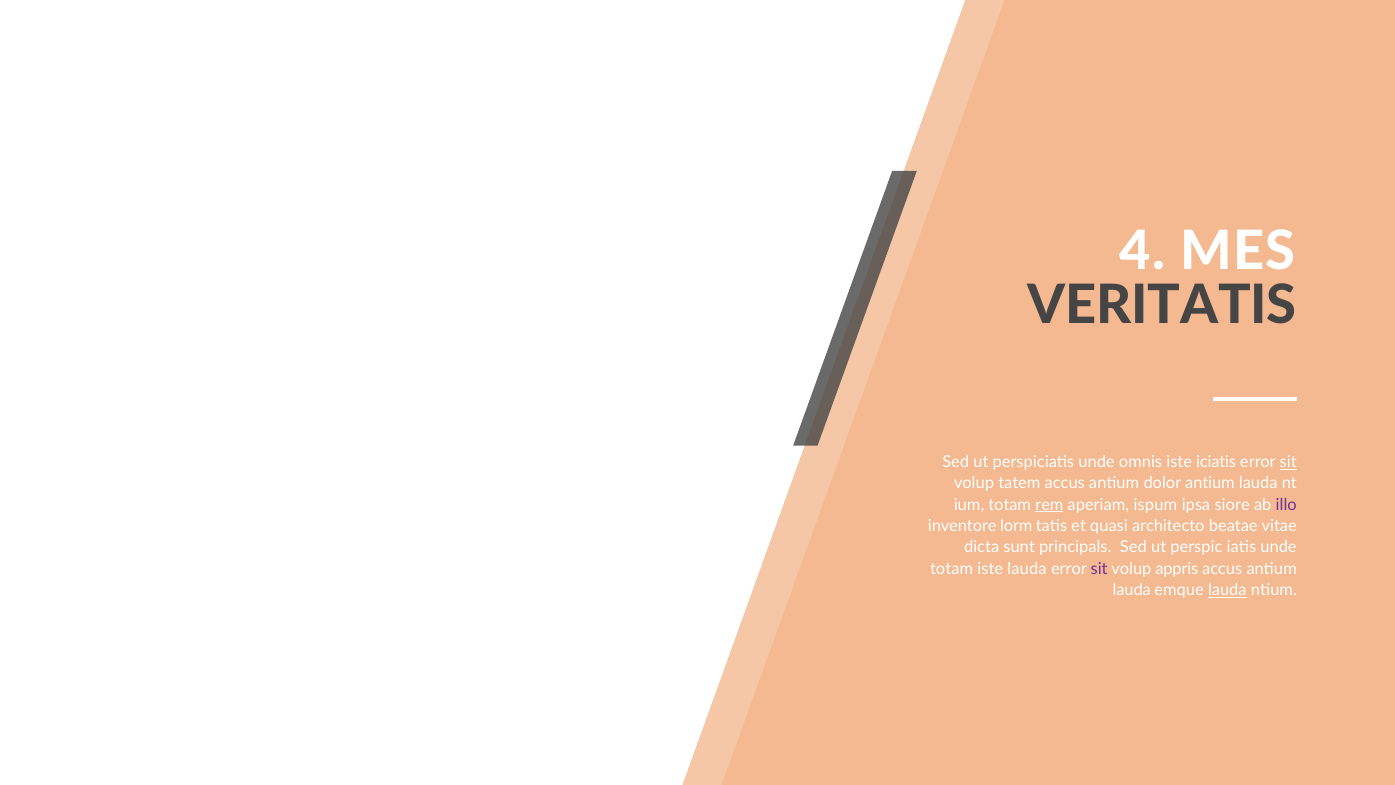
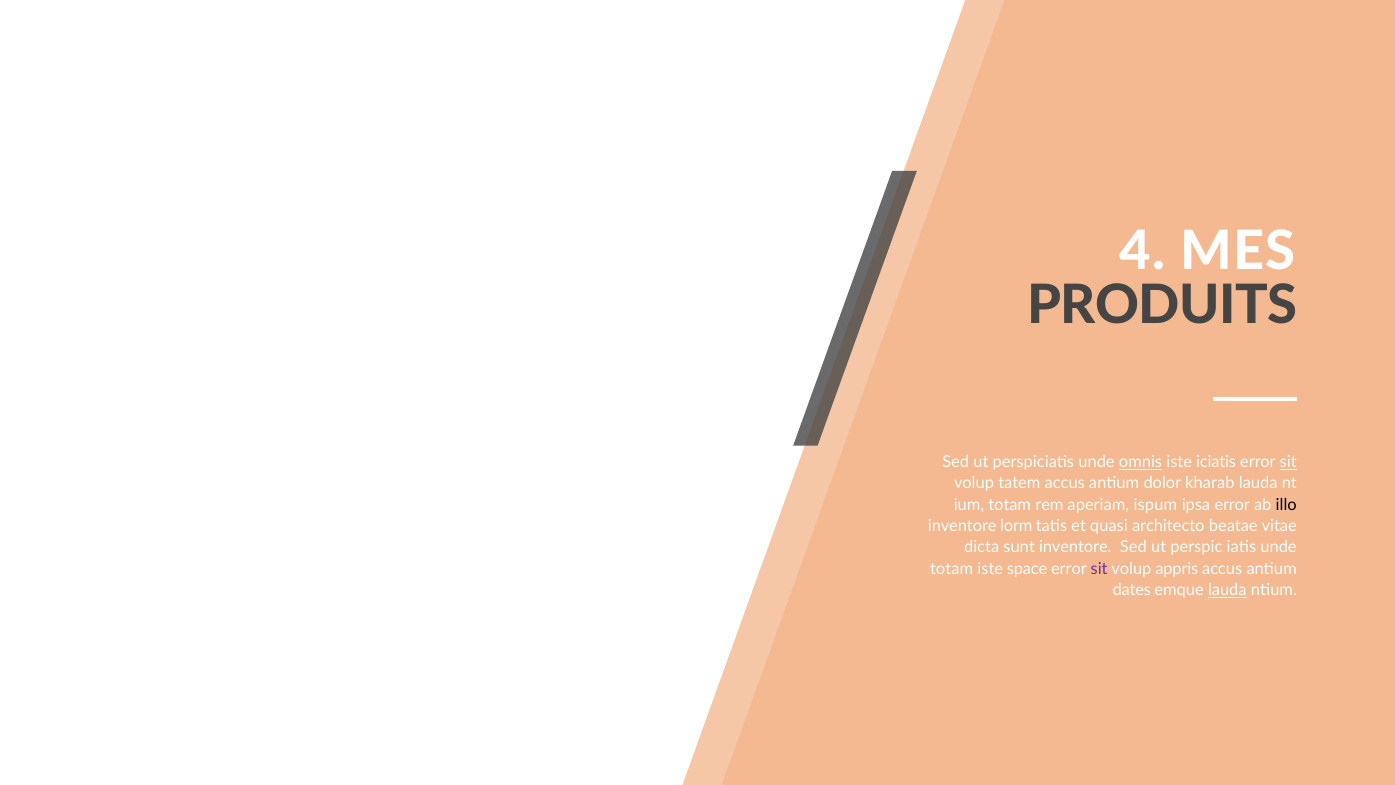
VERITATIS: VERITATIS -> PRODUITS
omnis underline: none -> present
dolor antium: antium -> kharab
rem underline: present -> none
ipsa siore: siore -> error
illo colour: purple -> black
sunt principals: principals -> inventore
iste lauda: lauda -> space
lauda at (1132, 590): lauda -> dates
